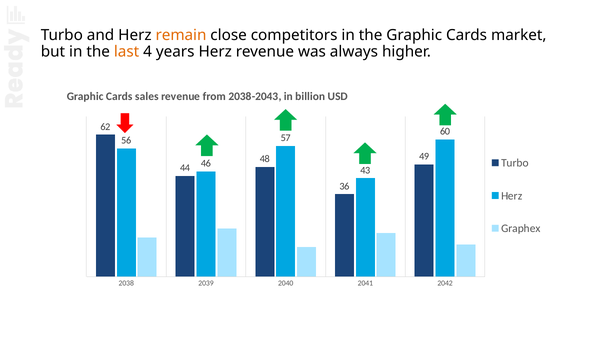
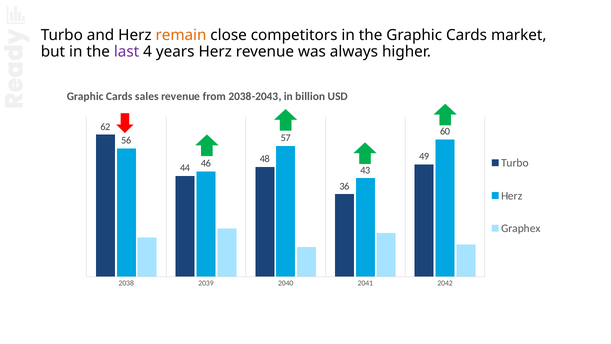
last colour: orange -> purple
